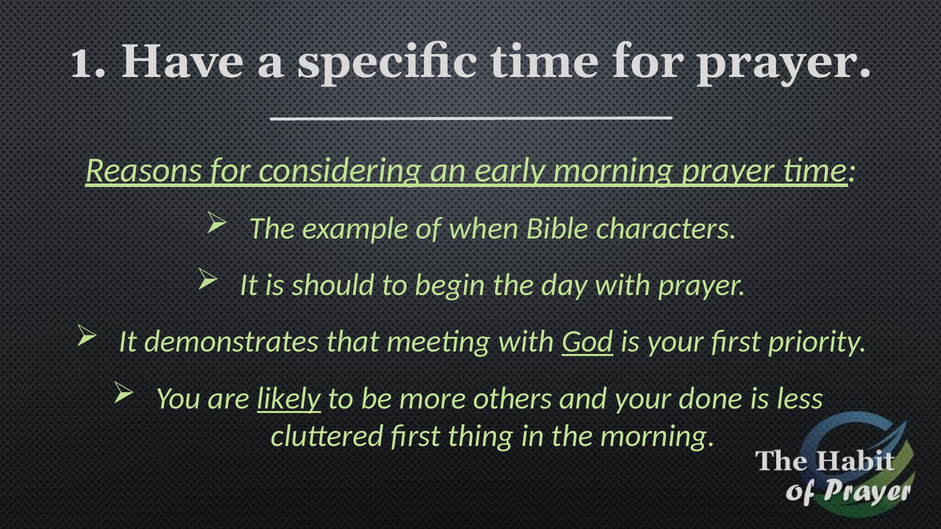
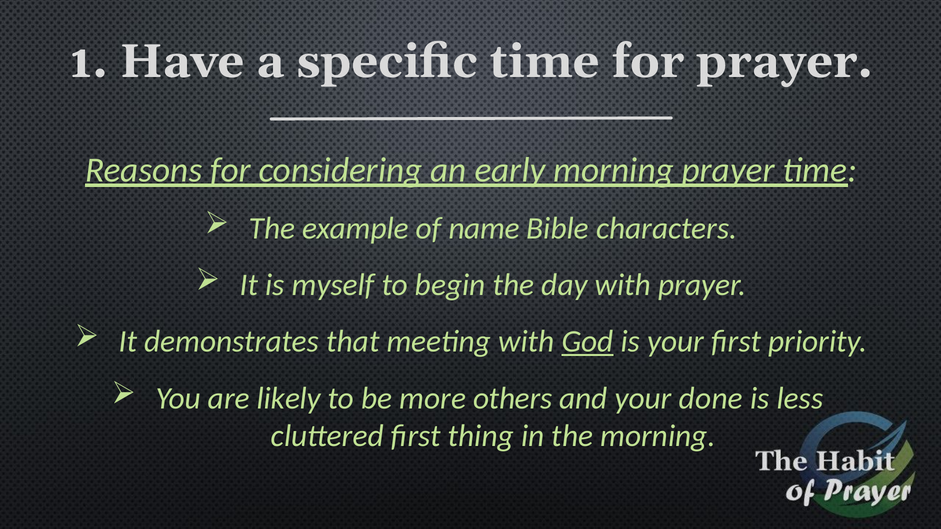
when: when -> name
should: should -> myself
likely underline: present -> none
